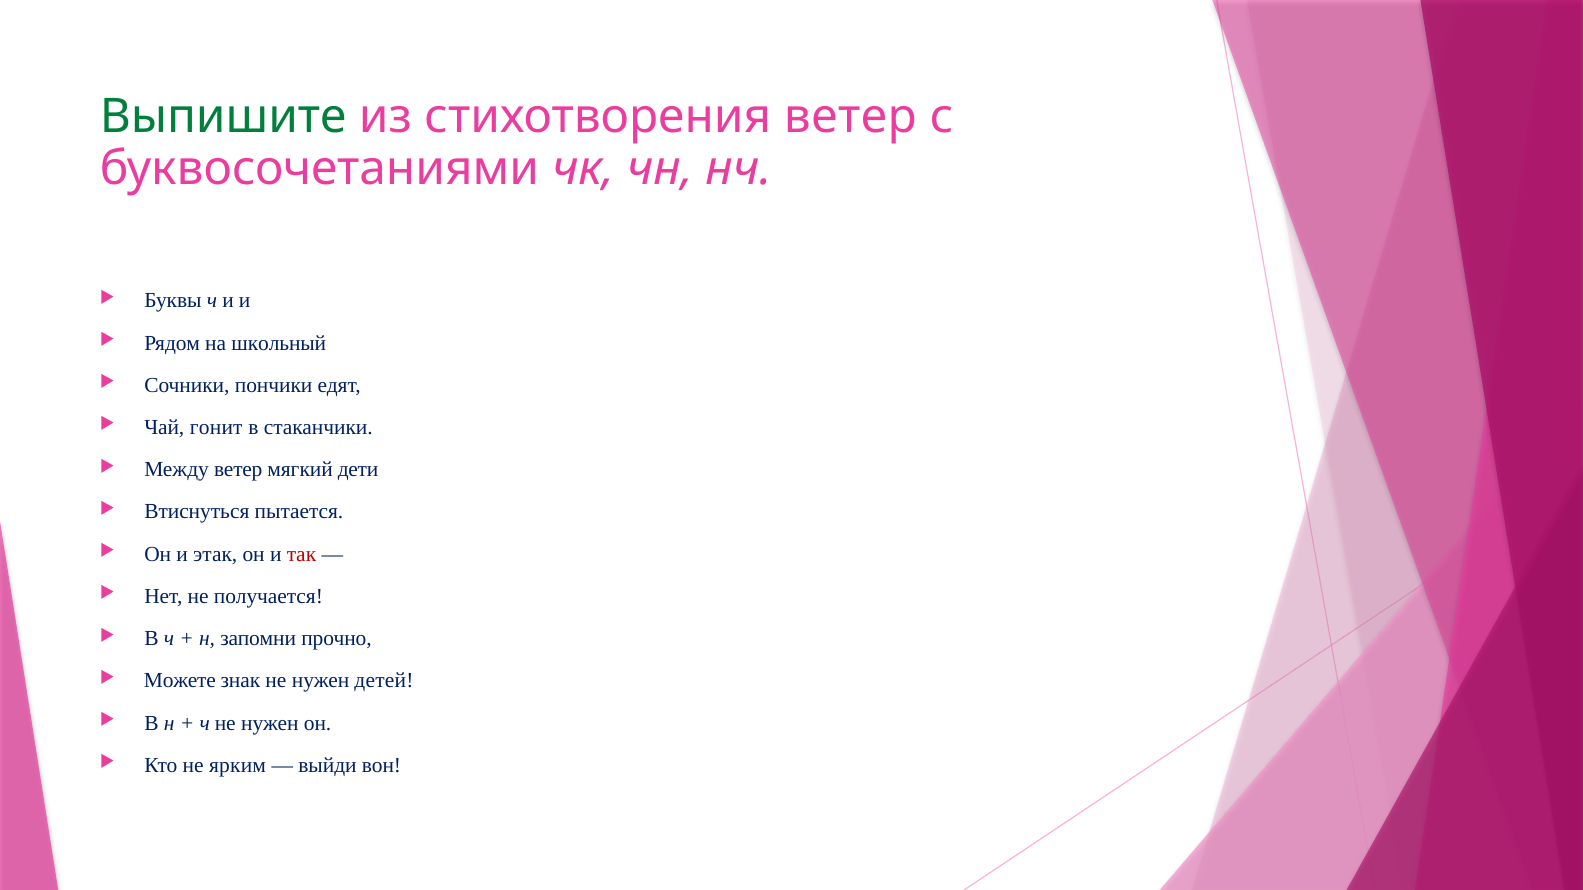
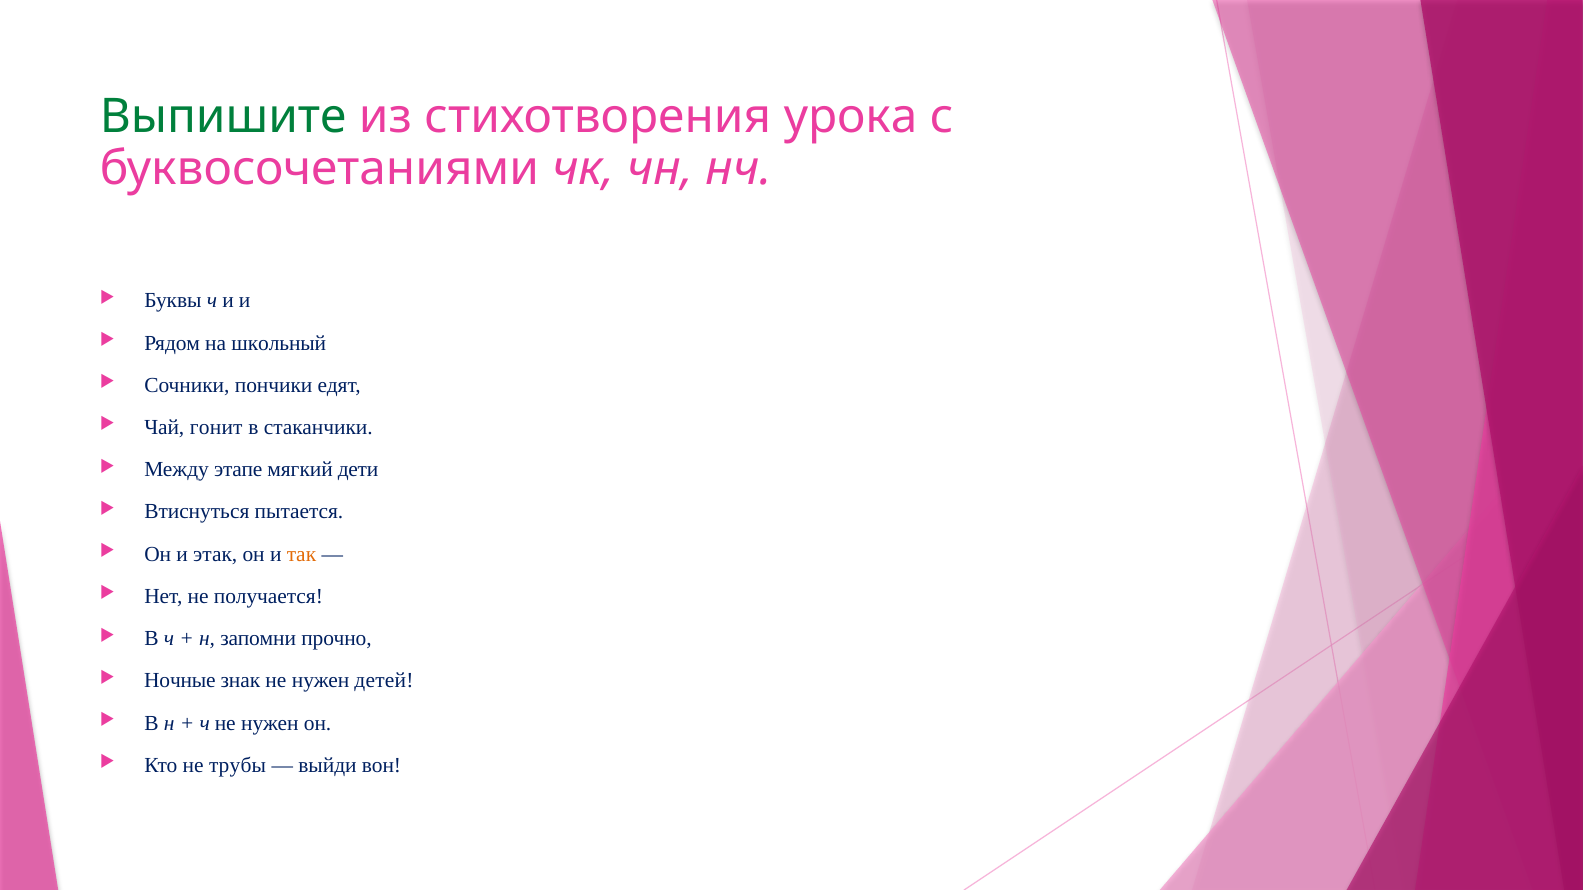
стихотворения ветер: ветер -> урока
Между ветер: ветер -> этапе
так colour: red -> orange
Можете: Можете -> Ночные
ярким: ярким -> трубы
